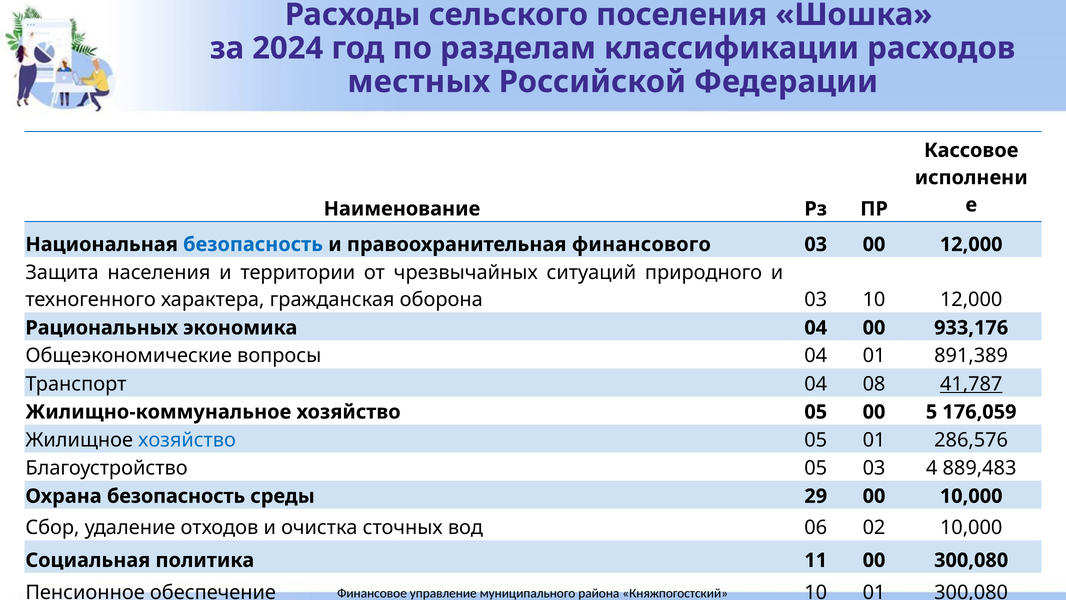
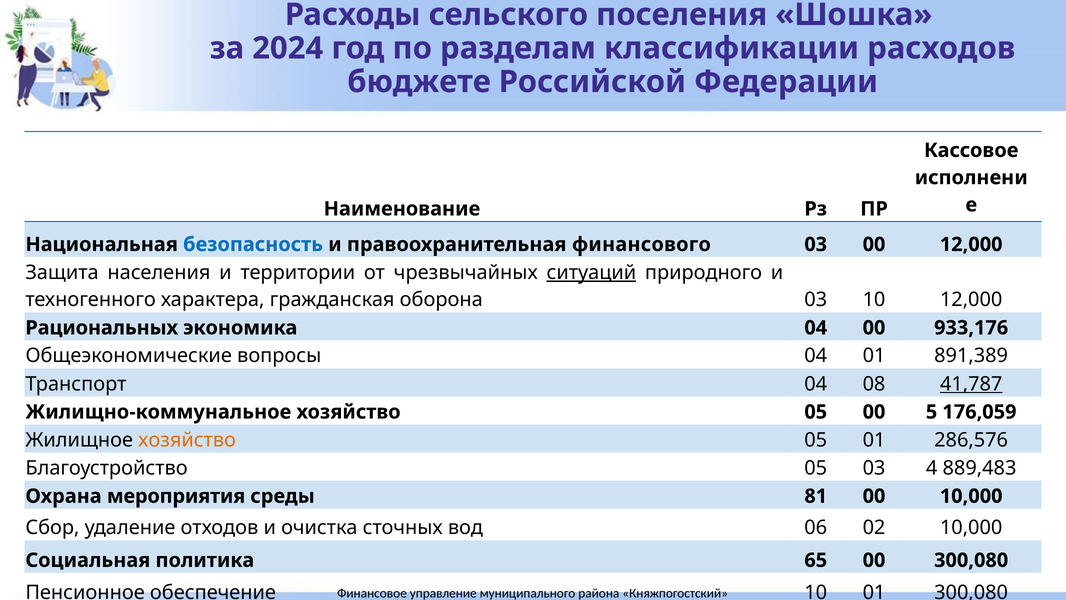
местных: местных -> бюджете
ситуаций underline: none -> present
хозяйство at (187, 440) colour: blue -> orange
Охрана безопасность: безопасность -> мероприятия
29: 29 -> 81
11: 11 -> 65
